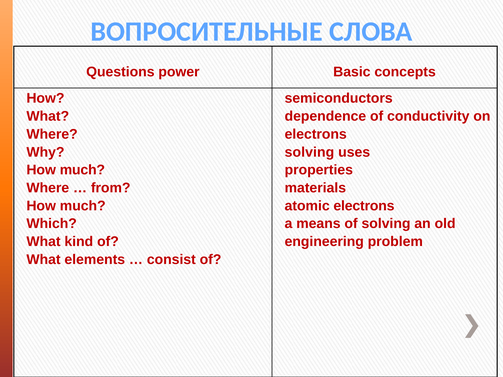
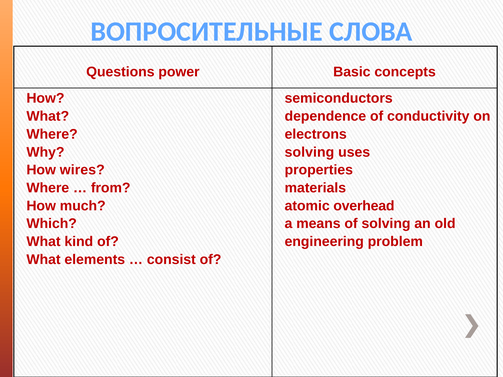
much at (82, 170): much -> wires
atomic electrons: electrons -> overhead
